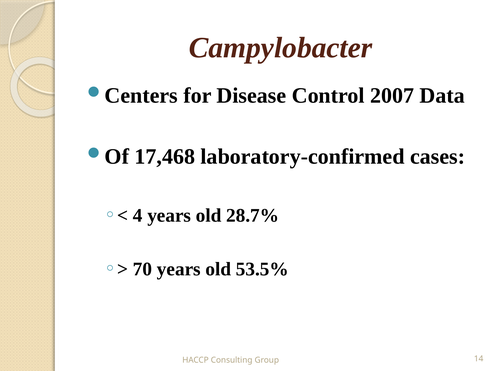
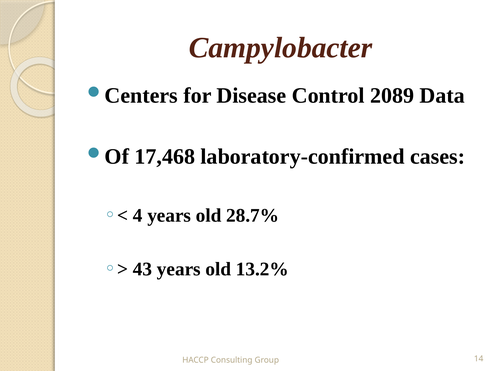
2007: 2007 -> 2089
70: 70 -> 43
53.5%: 53.5% -> 13.2%
